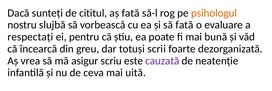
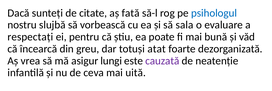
cititul: cititul -> citate
psihologul colour: orange -> blue
să fată: fată -> sala
scrii: scrii -> atat
scriu: scriu -> lungi
